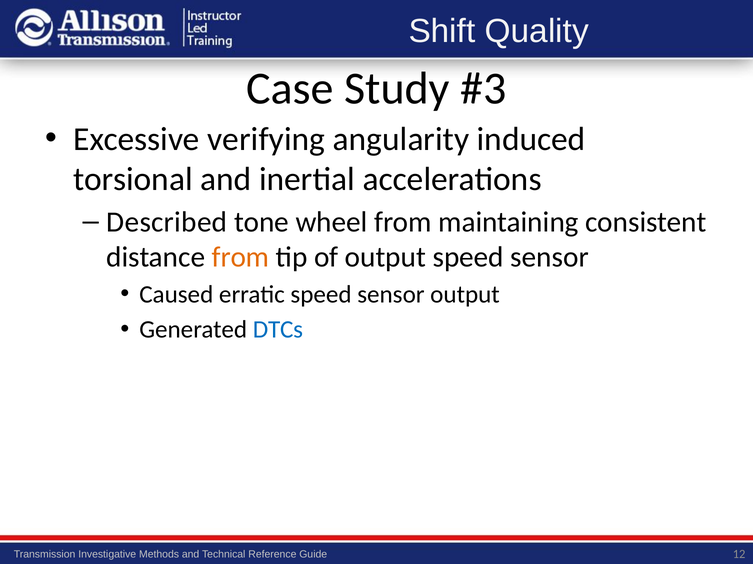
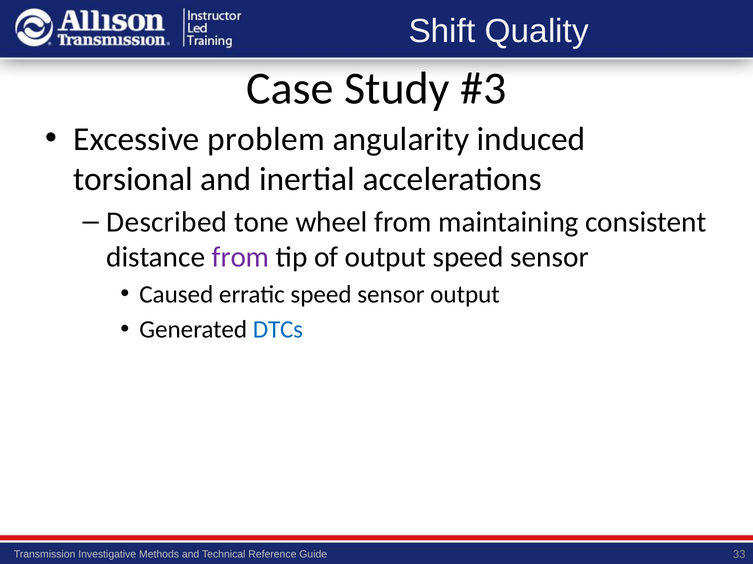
verifying: verifying -> problem
from at (241, 258) colour: orange -> purple
12: 12 -> 33
